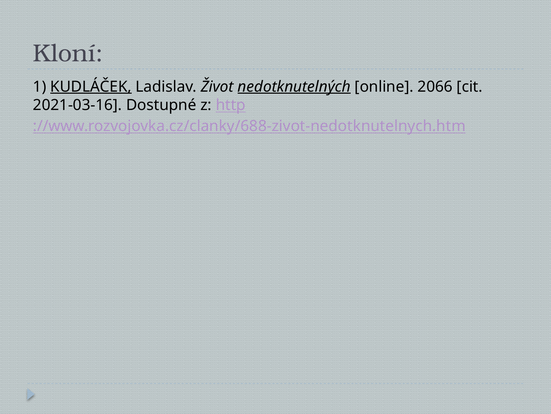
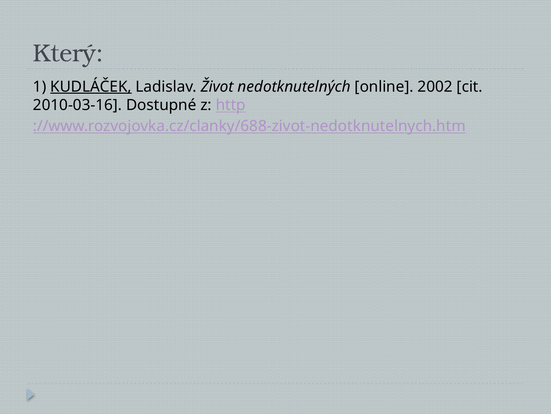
Kloní: Kloní -> Který
nedotknutelných underline: present -> none
2066: 2066 -> 2002
2021-03-16: 2021-03-16 -> 2010-03-16
